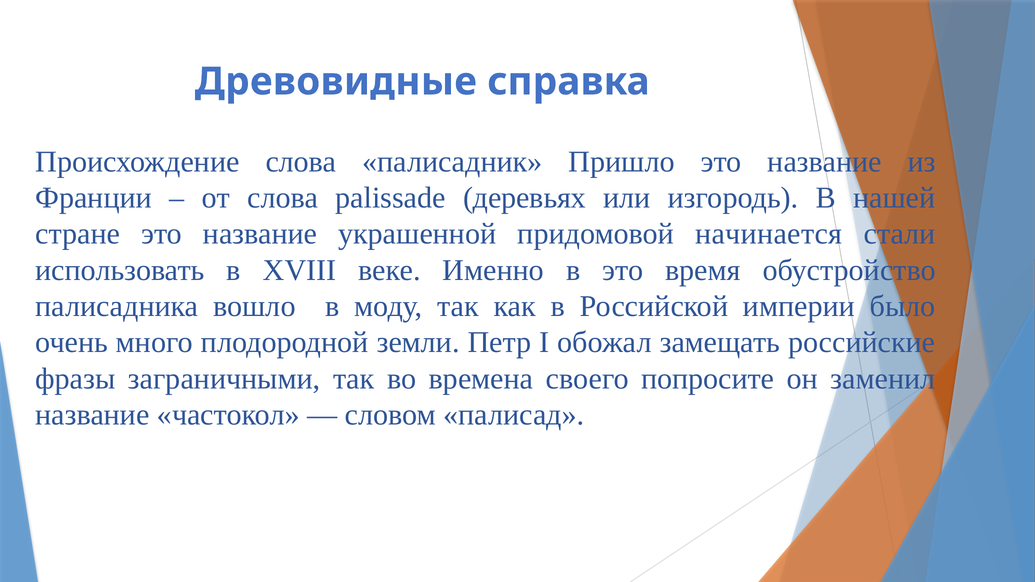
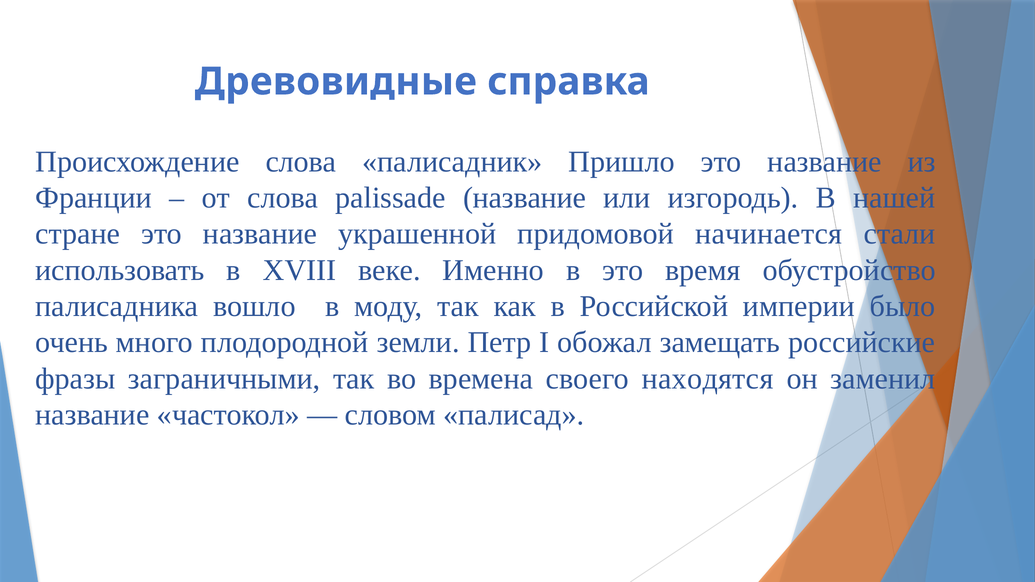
palissade деревьях: деревьях -> название
попросите: попросите -> находятся
